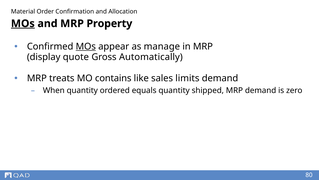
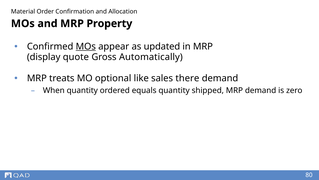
MOs at (23, 24) underline: present -> none
manage: manage -> updated
contains: contains -> optional
limits: limits -> there
